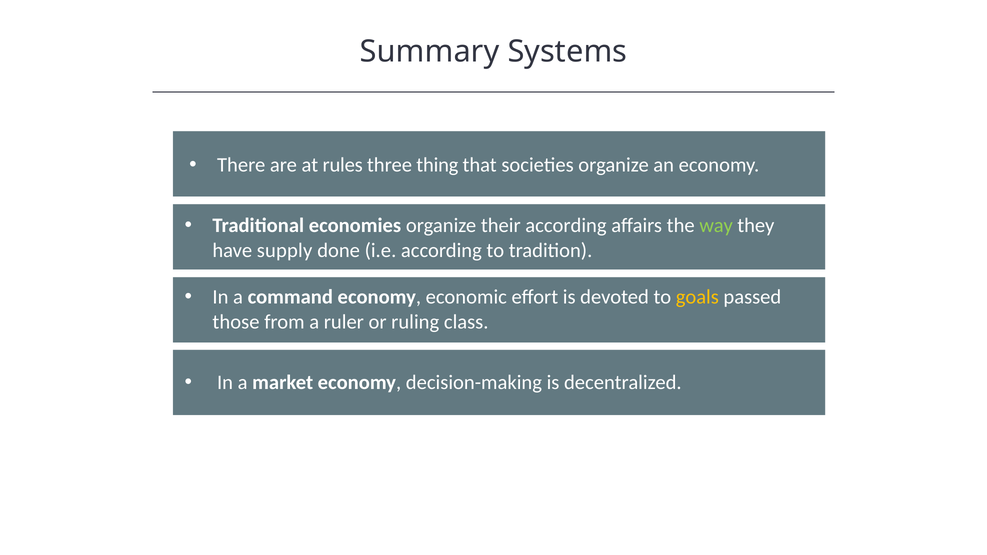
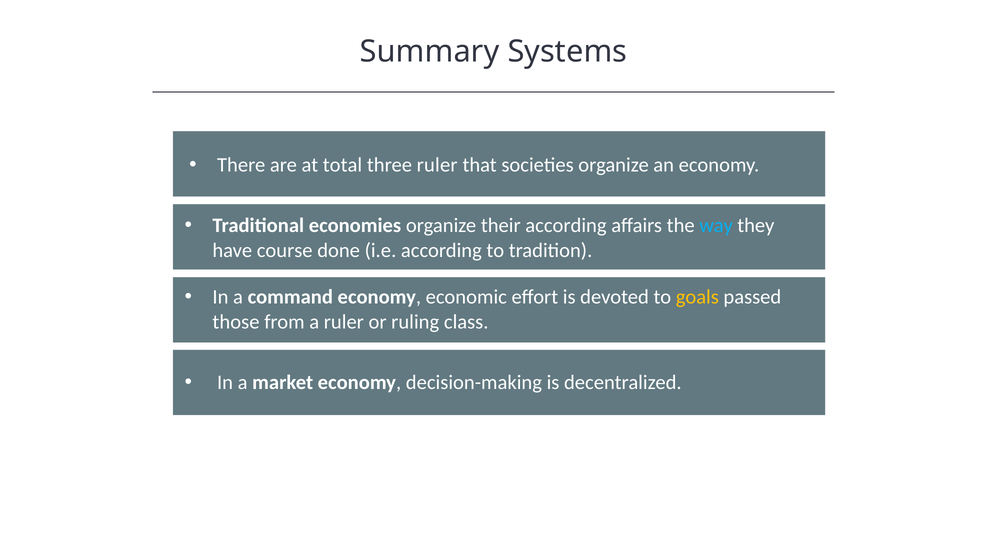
rules: rules -> total
three thing: thing -> ruler
way colour: light green -> light blue
supply: supply -> course
